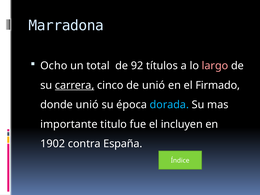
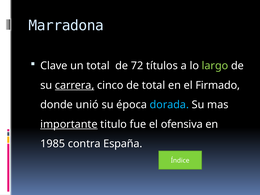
Ocho: Ocho -> Clave
92: 92 -> 72
largo colour: pink -> light green
de unió: unió -> total
importante underline: none -> present
incluyen: incluyen -> ofensiva
1902: 1902 -> 1985
